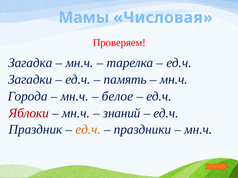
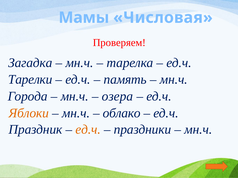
Загадки: Загадки -> Тарелки
белое: белое -> озера
Яблоки colour: red -> orange
знаний: знаний -> облако
